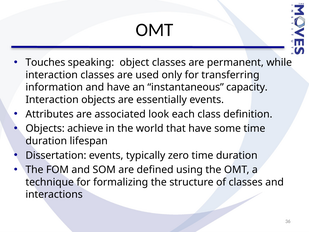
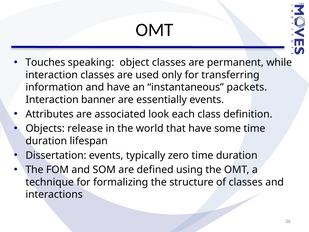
capacity: capacity -> packets
Interaction objects: objects -> banner
achieve: achieve -> release
